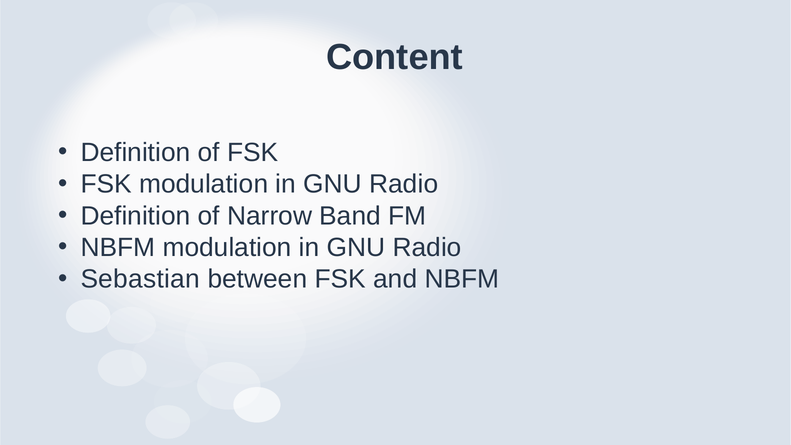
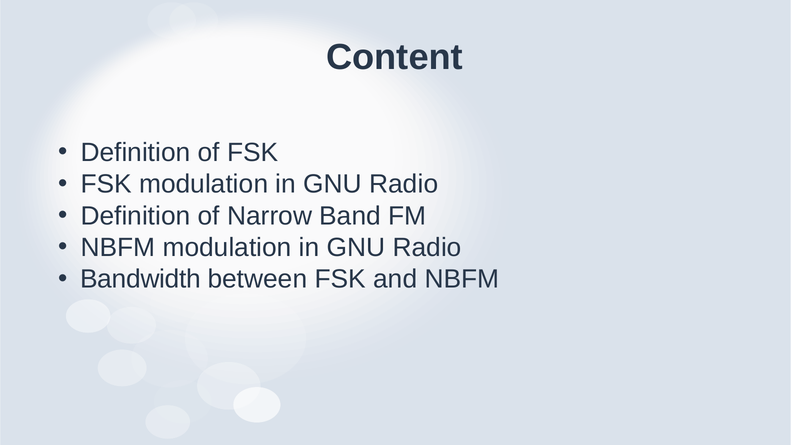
Sebastian: Sebastian -> Bandwidth
